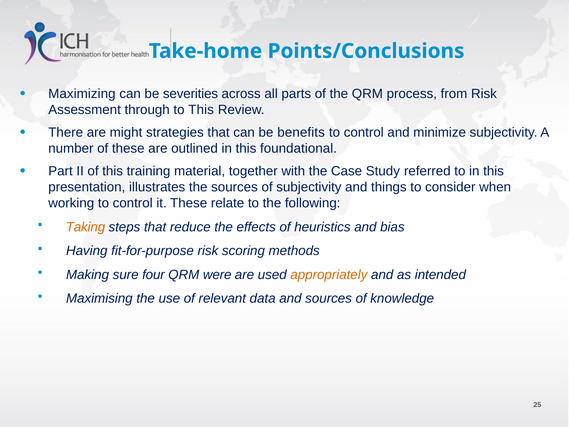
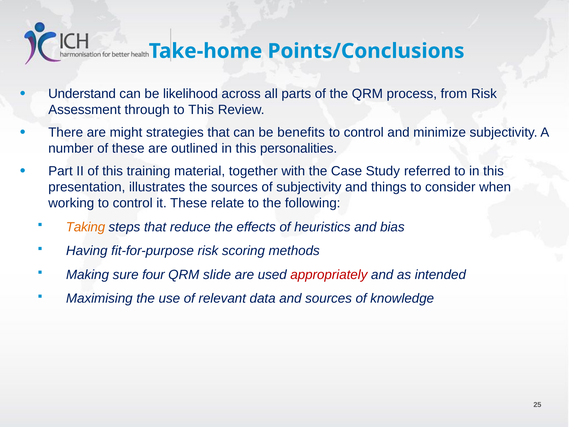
Maximizing: Maximizing -> Understand
severities: severities -> likelihood
foundational: foundational -> personalities
were: were -> slide
appropriately colour: orange -> red
